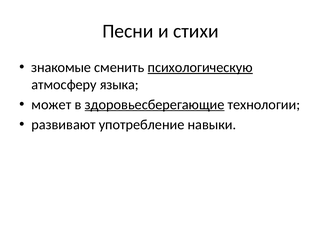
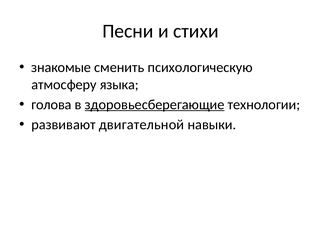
психологическую underline: present -> none
может: может -> голова
употребление: употребление -> двигательной
